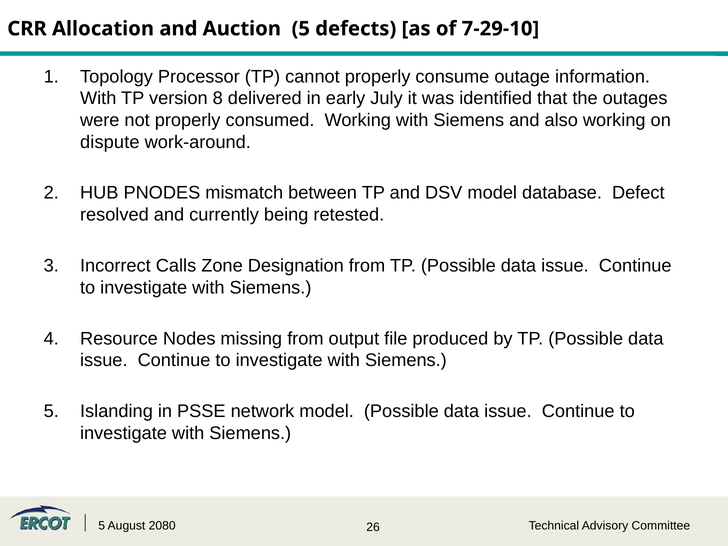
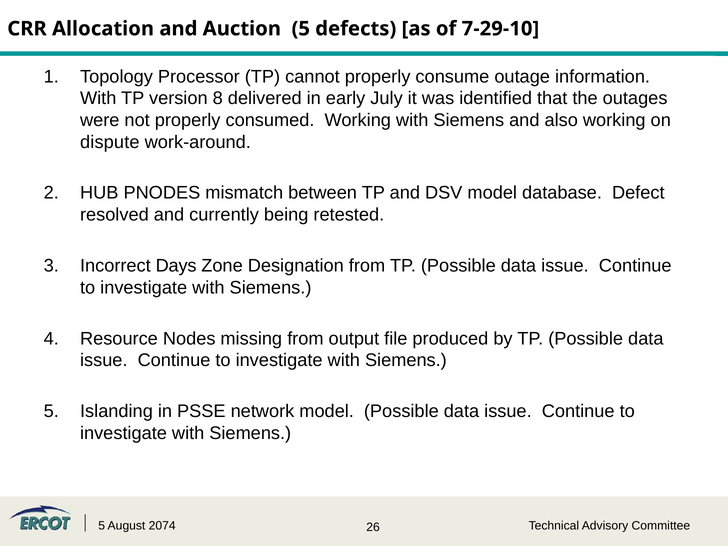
Calls: Calls -> Days
2080: 2080 -> 2074
